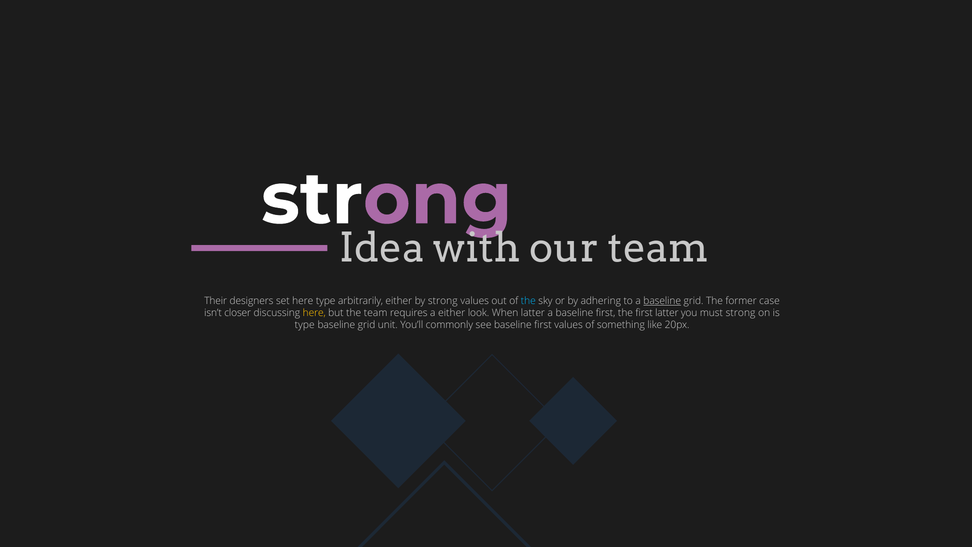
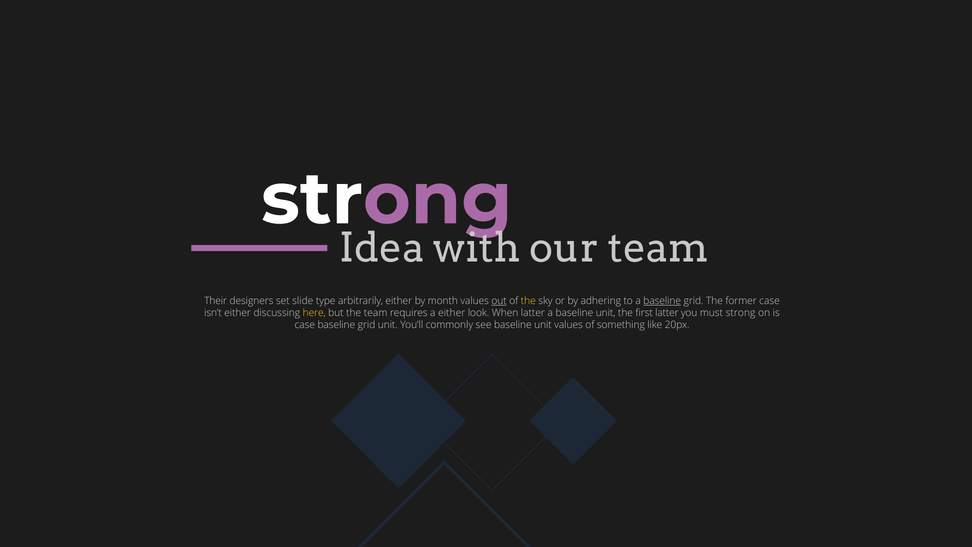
set here: here -> slide
by strong: strong -> month
out underline: none -> present
the at (528, 301) colour: light blue -> yellow
isn’t closer: closer -> either
a baseline first: first -> unit
type at (305, 325): type -> case
see baseline first: first -> unit
